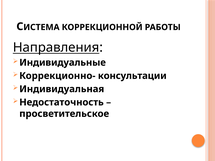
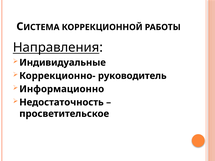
консультации: консультации -> руководитель
Индивидуальная: Индивидуальная -> Информационно
